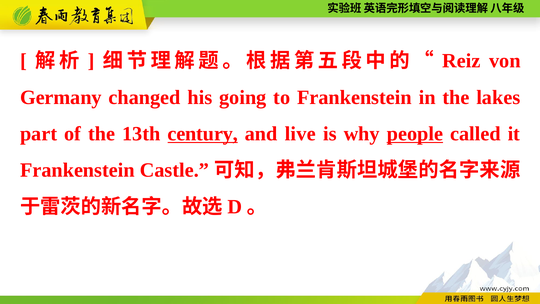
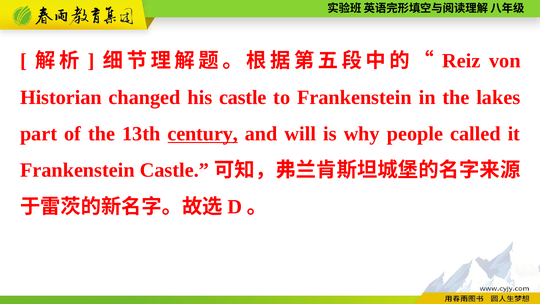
Germany: Germany -> Historian
his going: going -> castle
live: live -> will
people underline: present -> none
